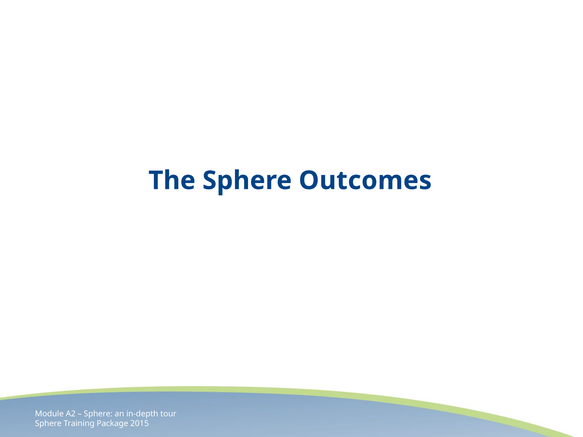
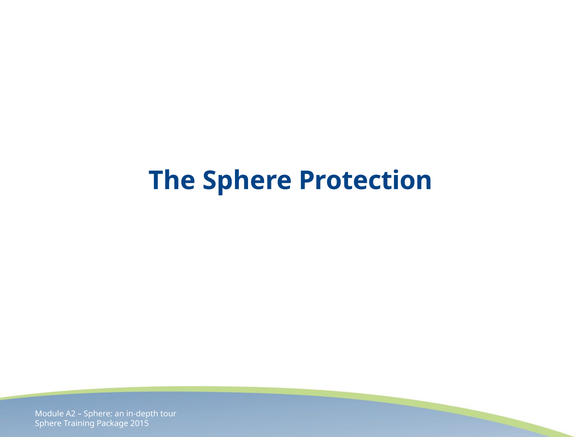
Outcomes: Outcomes -> Protection
